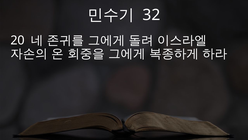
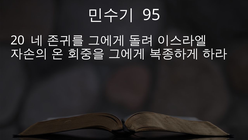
32: 32 -> 95
